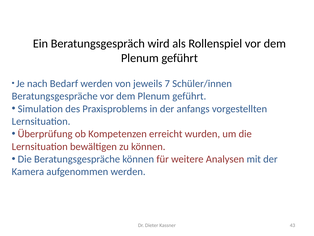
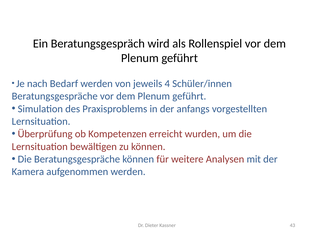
7: 7 -> 4
